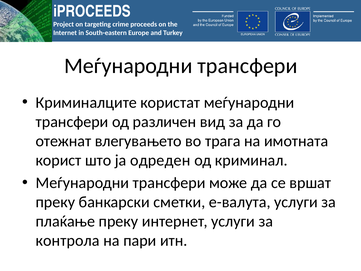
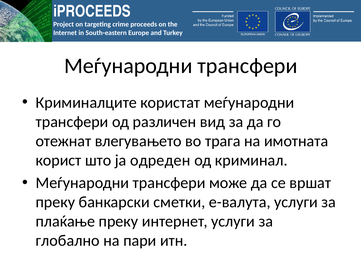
контрола: контрола -> глобално
